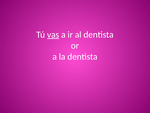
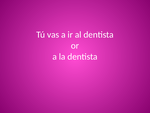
vas underline: present -> none
